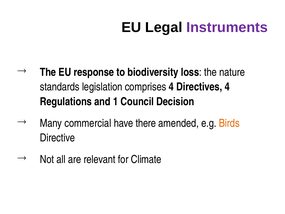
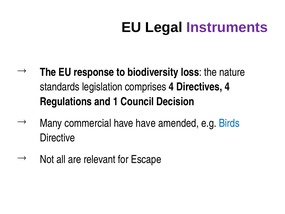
have there: there -> have
Birds colour: orange -> blue
Climate: Climate -> Escape
